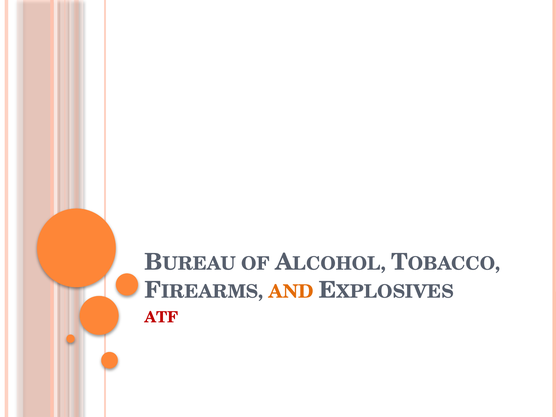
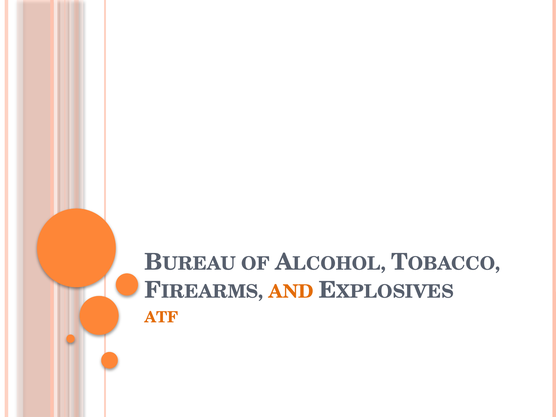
ATF colour: red -> orange
